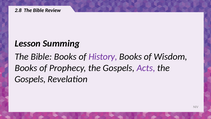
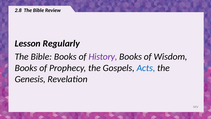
Summing: Summing -> Regularly
Acts colour: purple -> blue
Gospels at (30, 79): Gospels -> Genesis
